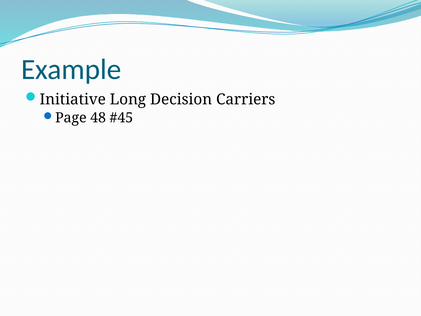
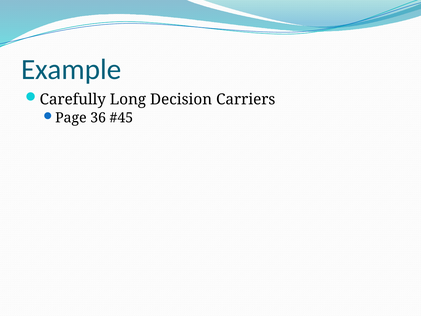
Initiative: Initiative -> Carefully
48: 48 -> 36
